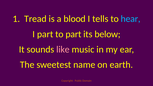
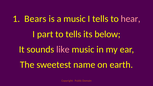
Tread: Tread -> Bears
a blood: blood -> music
hear colour: light blue -> pink
to part: part -> tells
